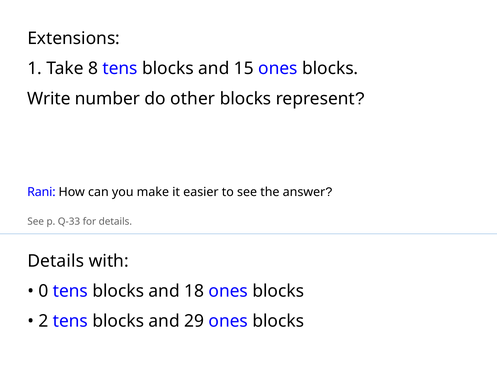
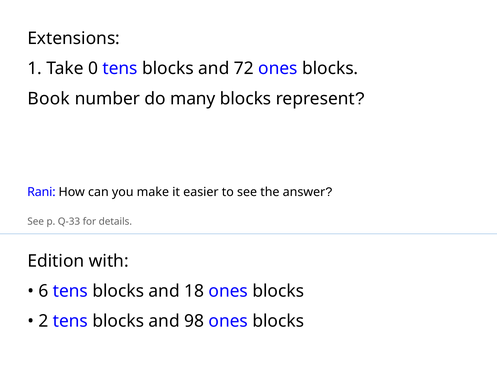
8: 8 -> 0
15: 15 -> 72
Write: Write -> Book
other: other -> many
Details at (56, 261): Details -> Edition
0: 0 -> 6
29: 29 -> 98
